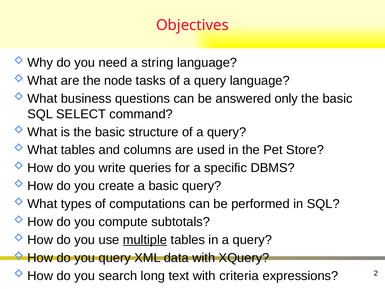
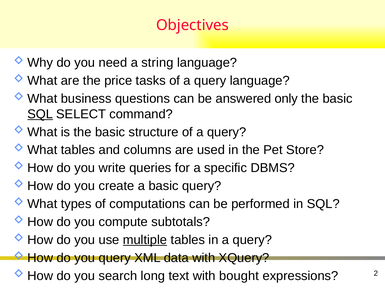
node: node -> price
SQL at (40, 114) underline: none -> present
criteria: criteria -> bought
